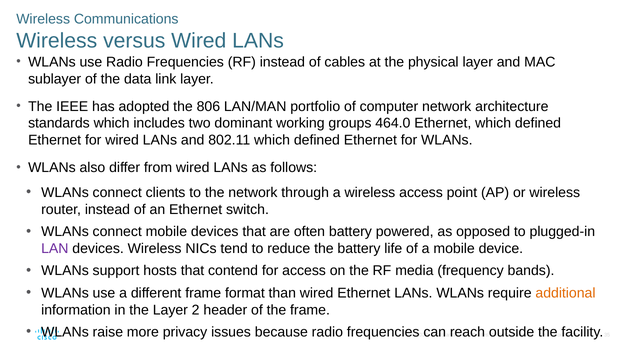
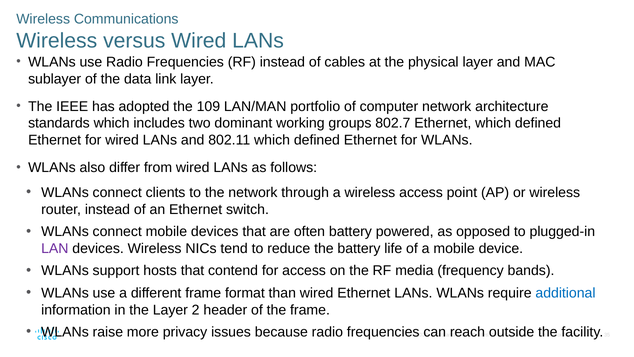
806: 806 -> 109
464.0: 464.0 -> 802.7
additional colour: orange -> blue
